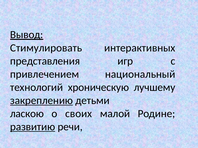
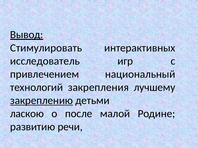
представления: представления -> исследователь
хроническую: хроническую -> закрепления
своих: своих -> после
развитию underline: present -> none
